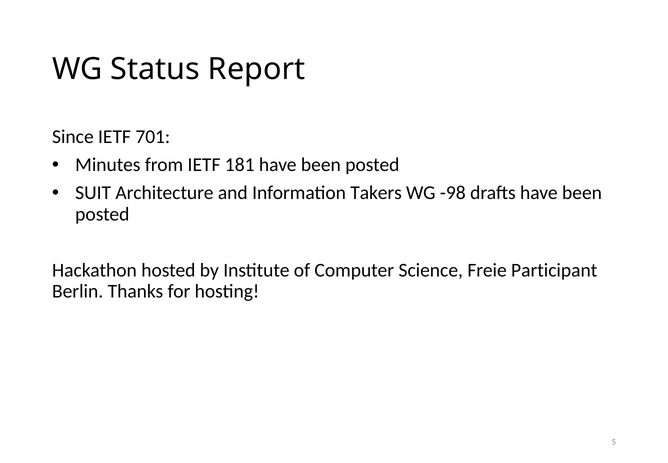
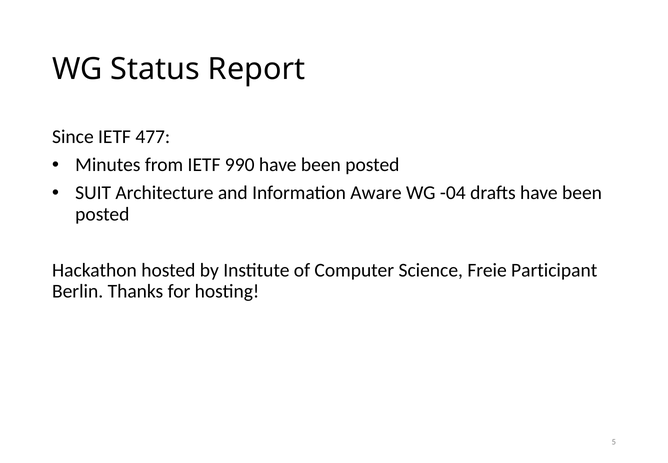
701: 701 -> 477
181: 181 -> 990
Takers: Takers -> Aware
-98: -98 -> -04
